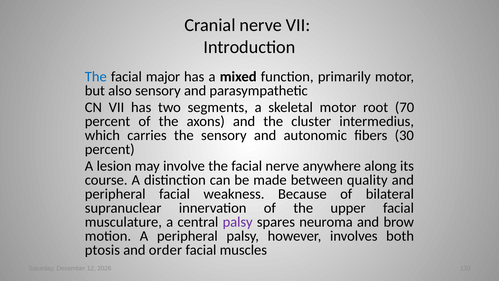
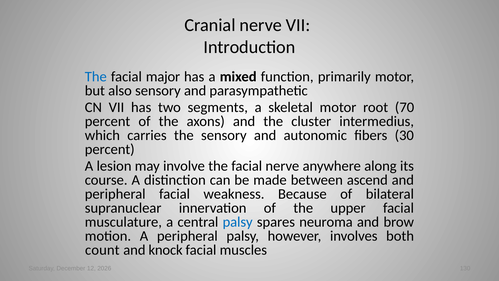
quality: quality -> ascend
palsy at (238, 222) colour: purple -> blue
ptosis: ptosis -> count
order: order -> knock
